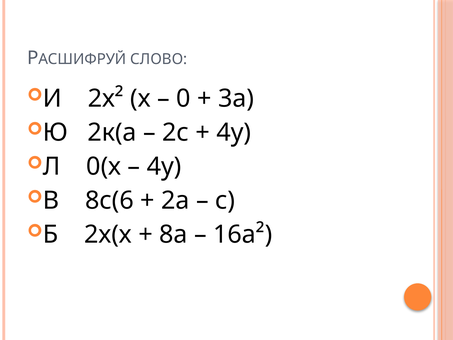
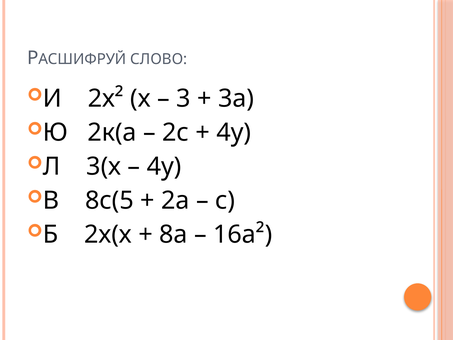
0: 0 -> 3
0(х: 0(х -> 3(х
8с(6: 8с(6 -> 8с(5
